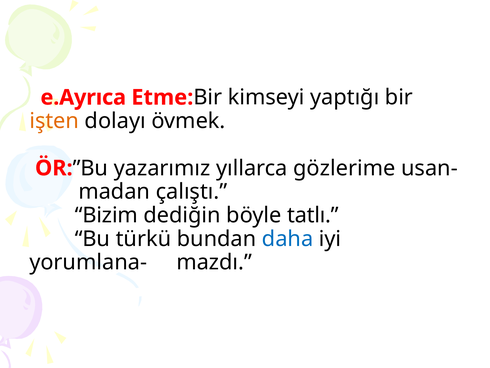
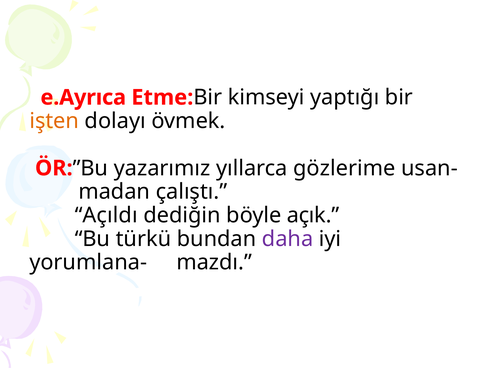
Bizim: Bizim -> Açıldı
tatlı: tatlı -> açık
daha colour: blue -> purple
